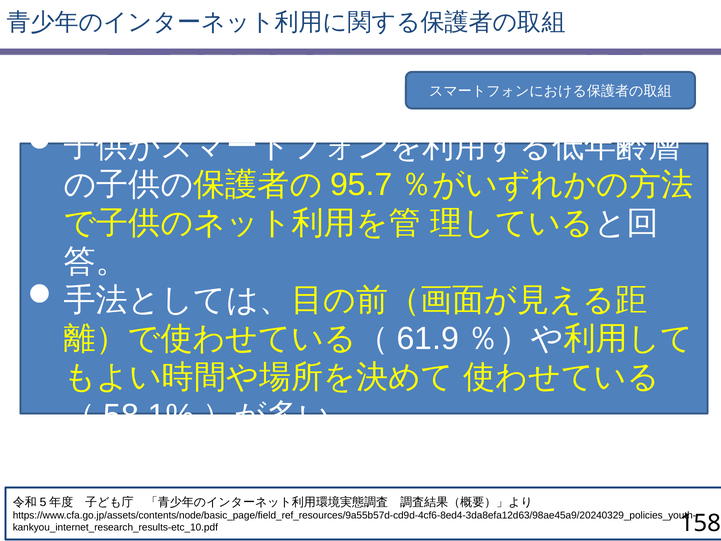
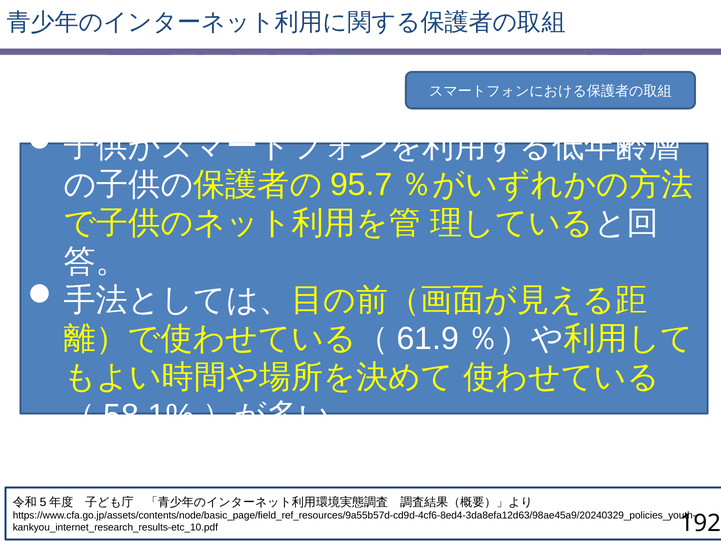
158: 158 -> 192
